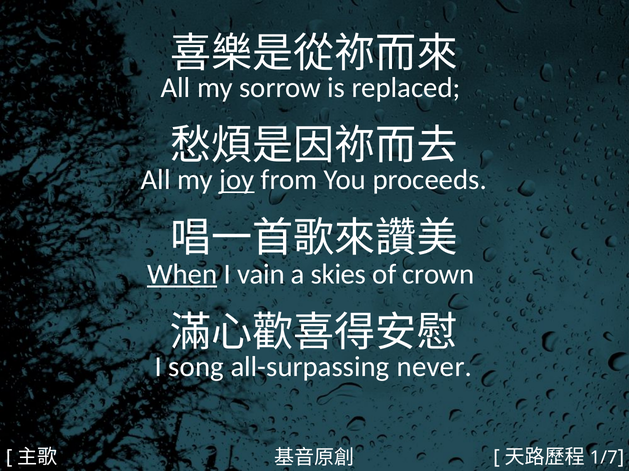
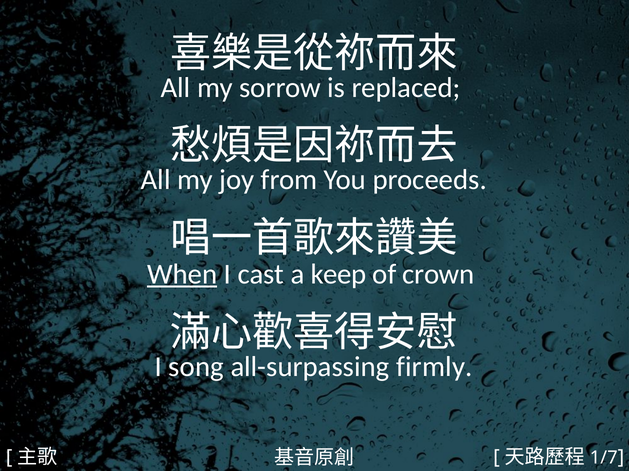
joy underline: present -> none
vain: vain -> cast
skies: skies -> keep
never: never -> firmly
